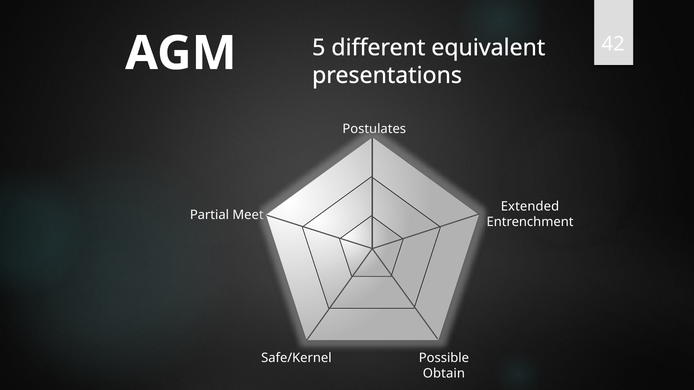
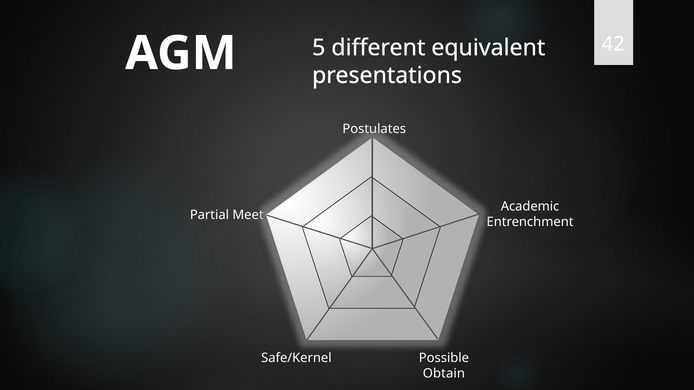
Extended: Extended -> Academic
